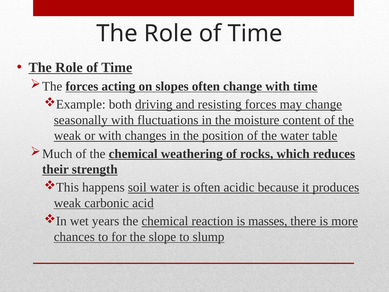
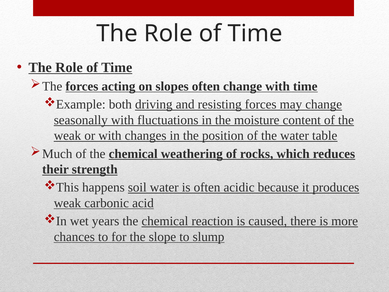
masses: masses -> caused
